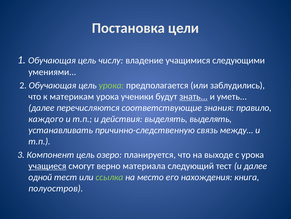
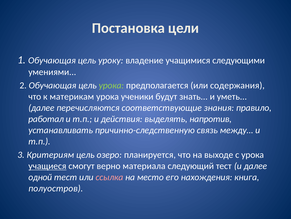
числу: числу -> уроку
заблудились: заблудились -> содержания
знать underline: present -> none
каждого: каждого -> работал
выделять выделять: выделять -> напротив
Компонент: Компонент -> Критериям
ссылка colour: light green -> pink
